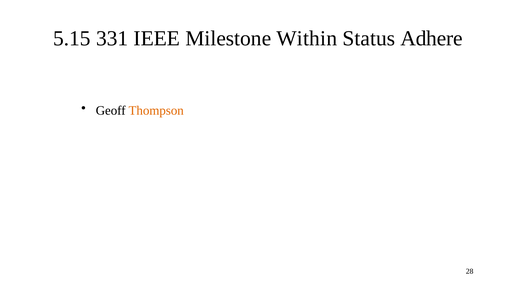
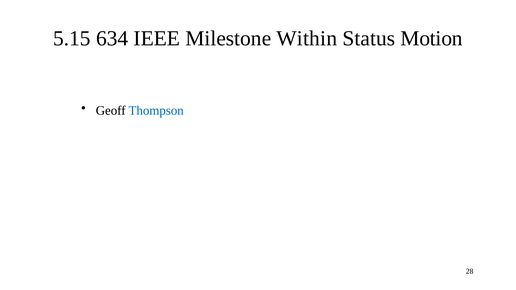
331: 331 -> 634
Adhere: Adhere -> Motion
Thompson colour: orange -> blue
